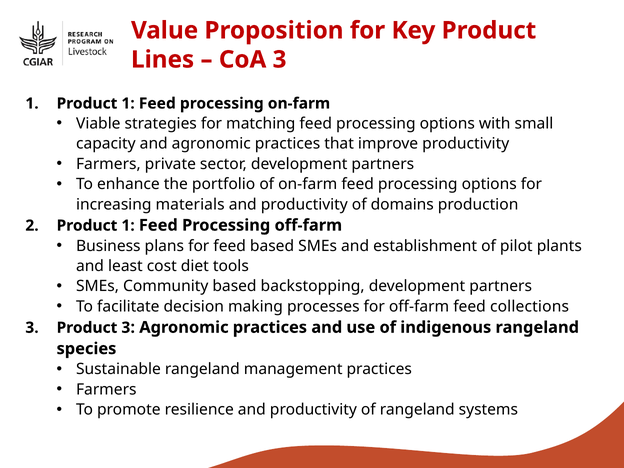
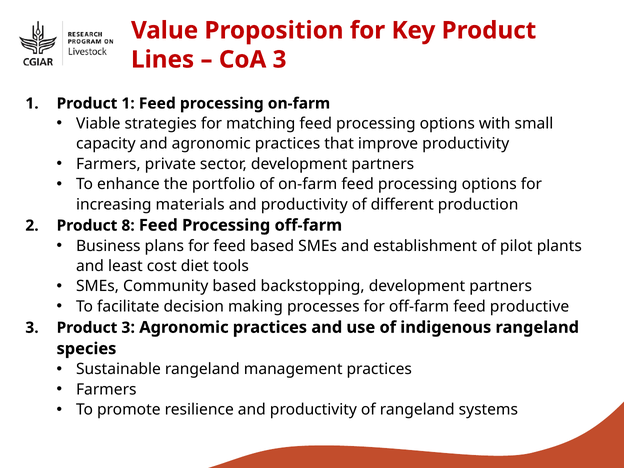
domains: domains -> different
2 Product 1: 1 -> 8
collections: collections -> productive
